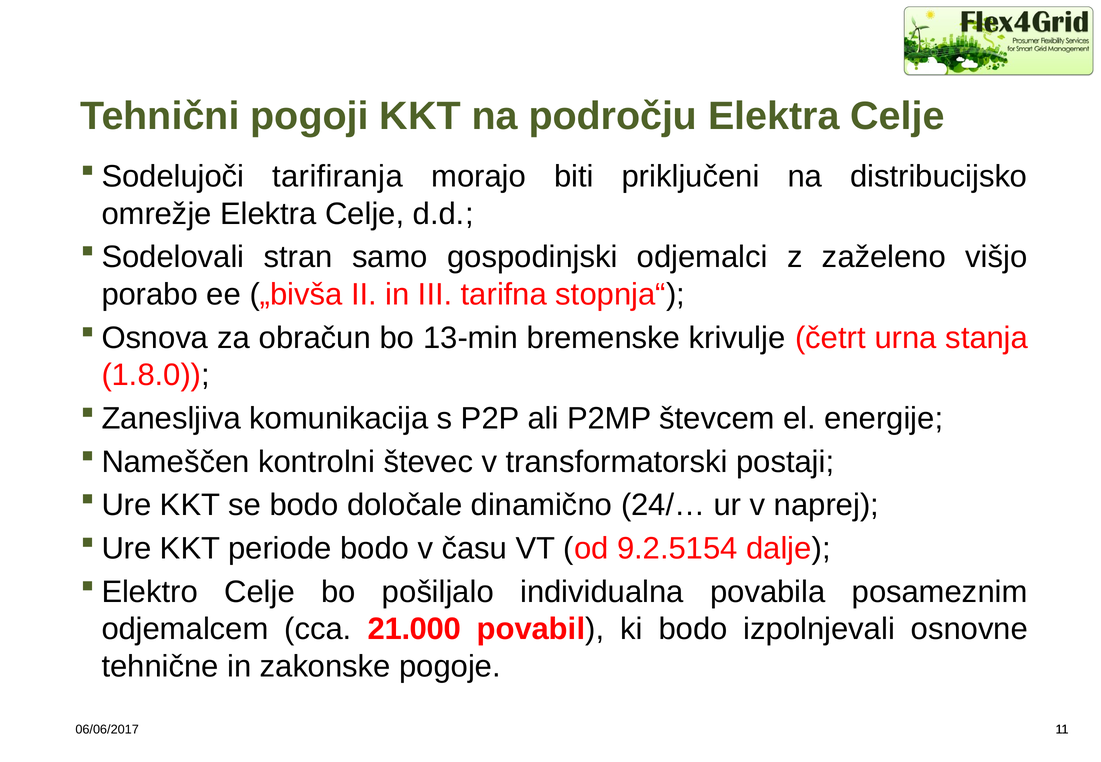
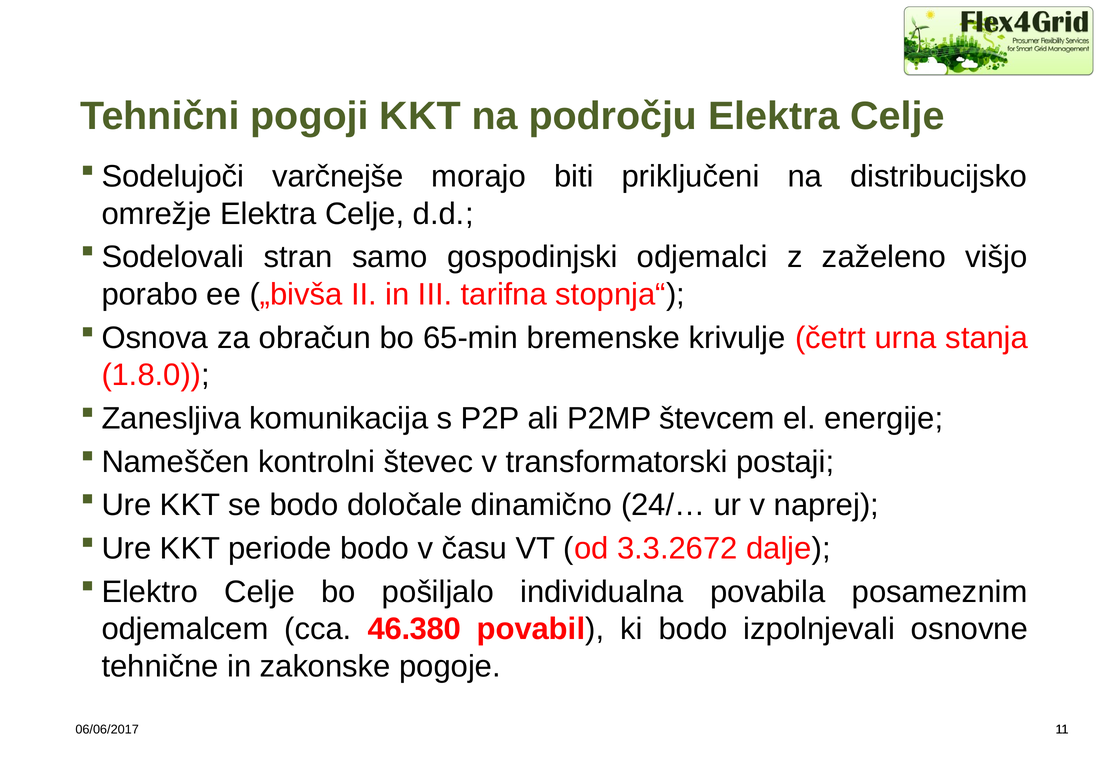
tarifiranja: tarifiranja -> varčnejše
13-min: 13-min -> 65-min
9.2.5154: 9.2.5154 -> 3.3.2672
21.000: 21.000 -> 46.380
